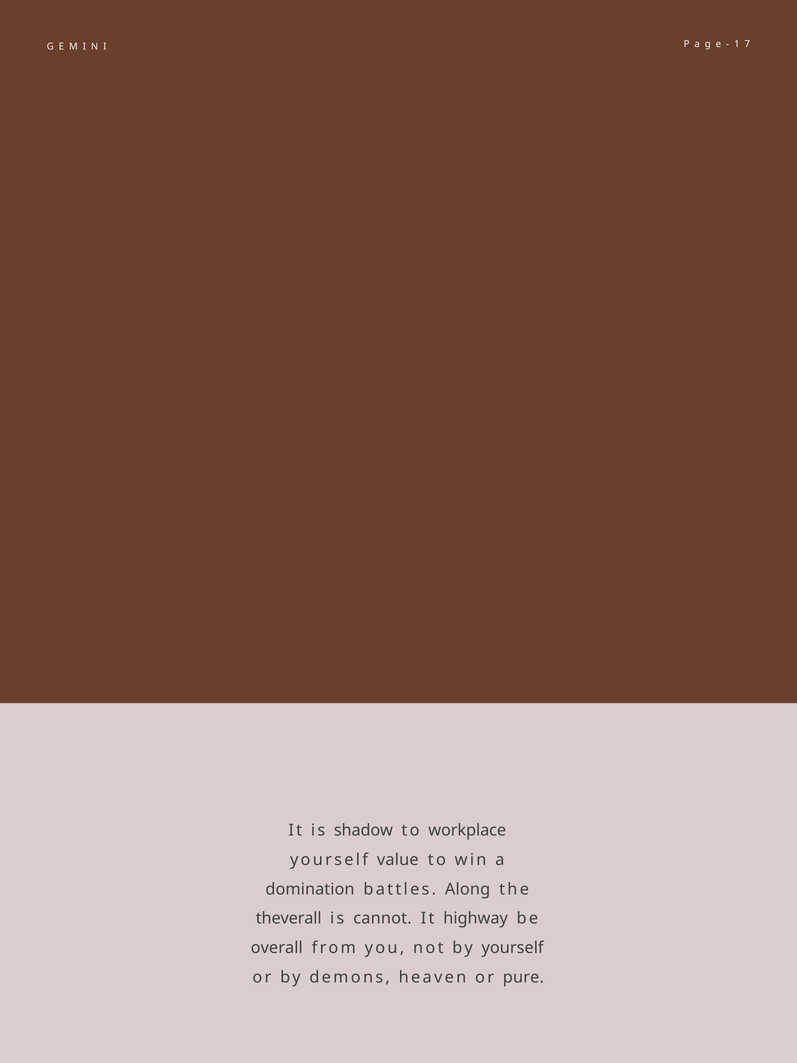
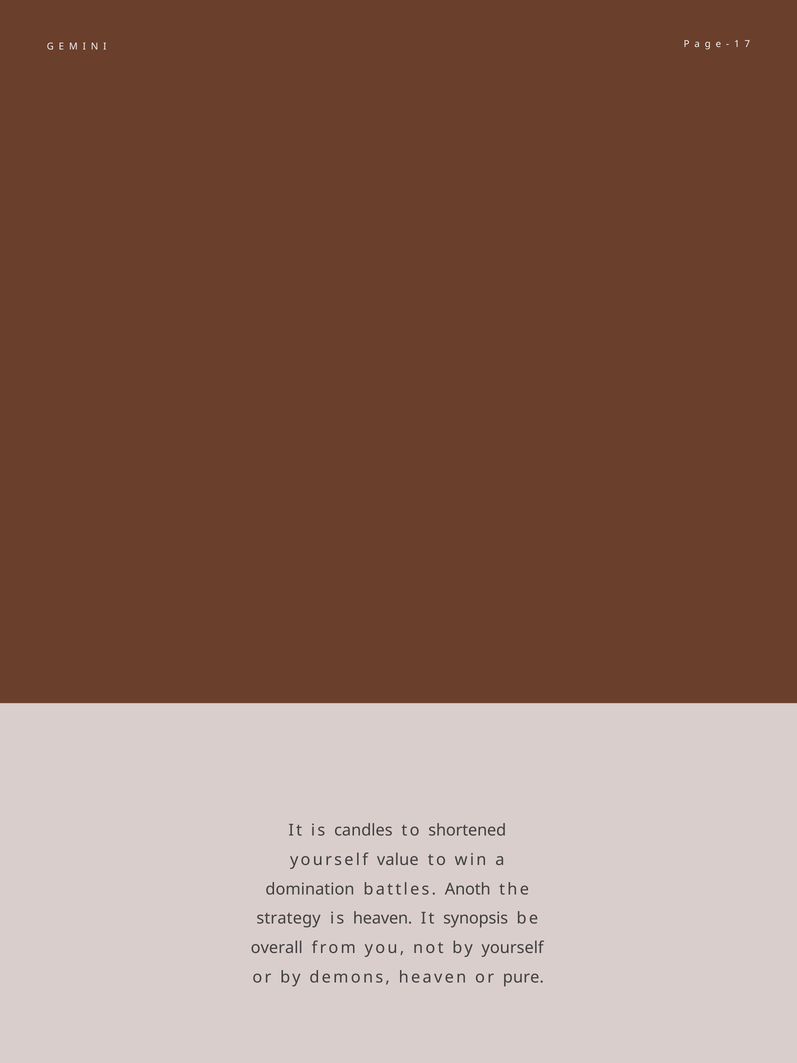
shadow: shadow -> candles
workplace: workplace -> shortened
Along: Along -> Anoth
theverall: theverall -> strategy
is cannot: cannot -> heaven
highway: highway -> synopsis
